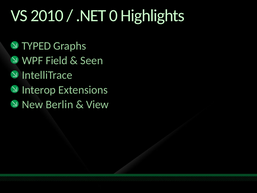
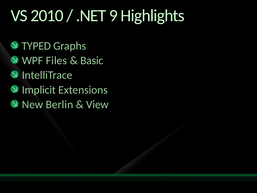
0: 0 -> 9
Field: Field -> Files
Seen: Seen -> Basic
Interop: Interop -> Implicit
